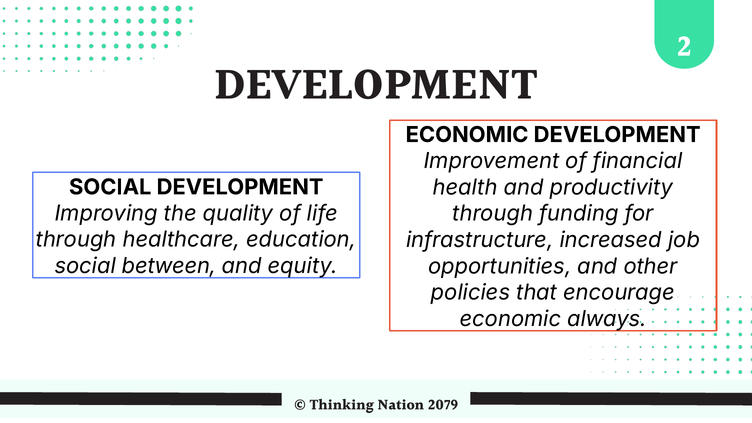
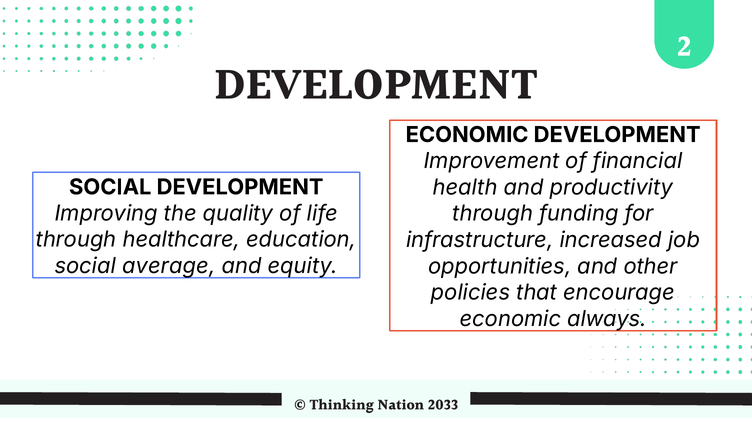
between: between -> average
2079: 2079 -> 2033
